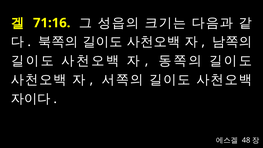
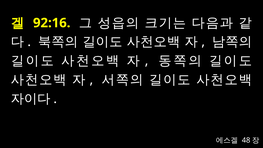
71:16: 71:16 -> 92:16
